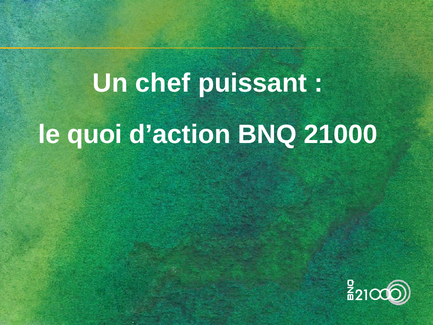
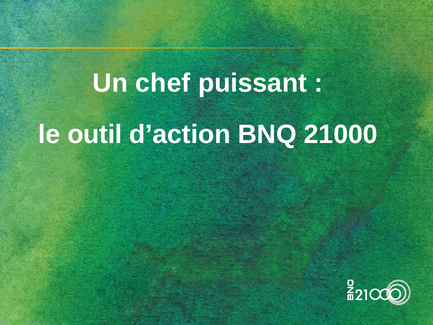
quoi: quoi -> outil
